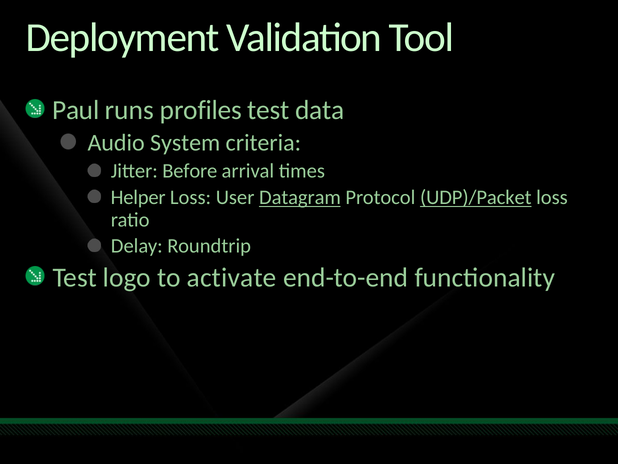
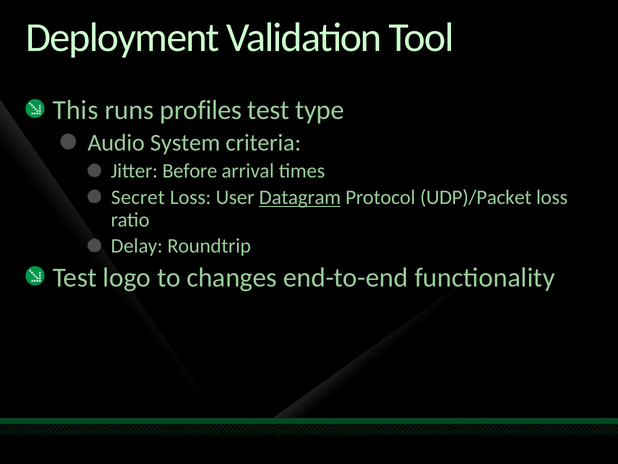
Paul: Paul -> This
data: data -> type
Helper: Helper -> Secret
UDP)/Packet underline: present -> none
activate: activate -> changes
